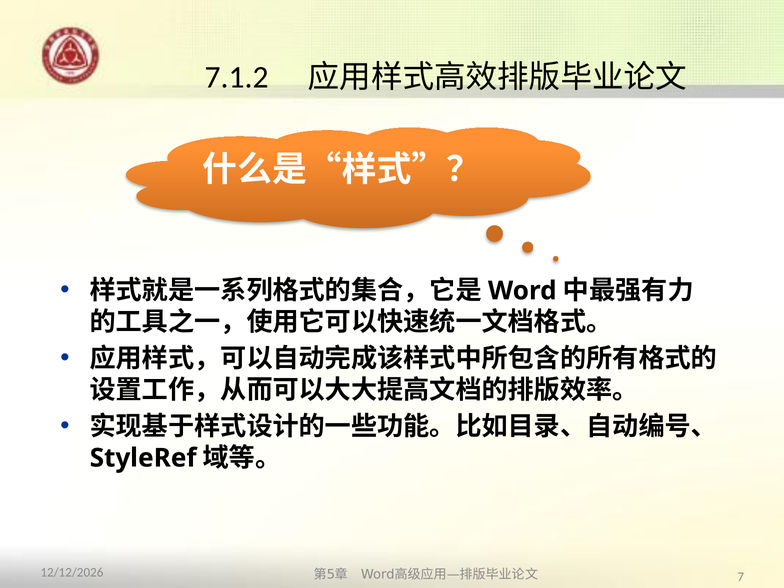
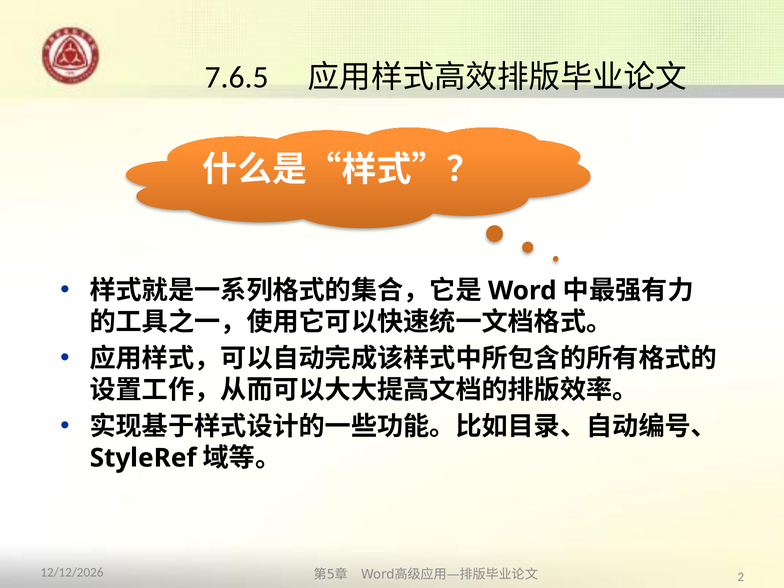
7.1.2: 7.1.2 -> 7.6.5
7: 7 -> 2
